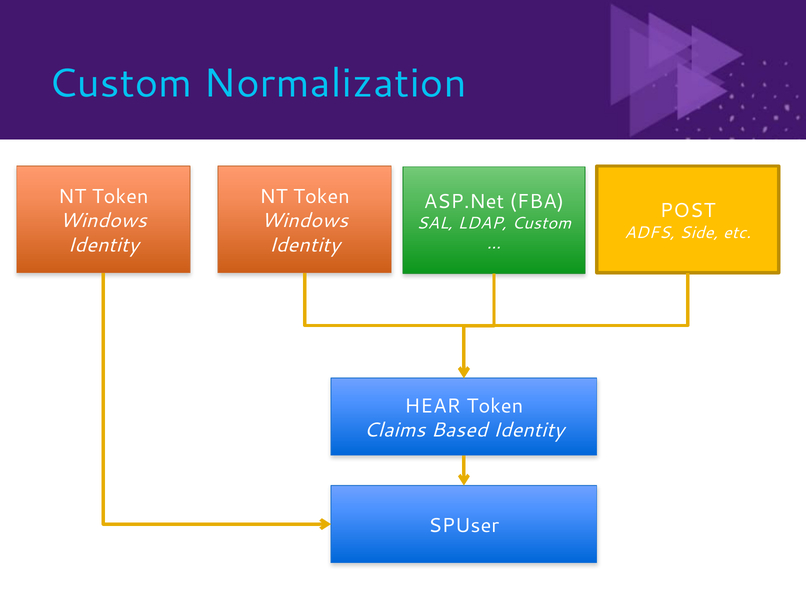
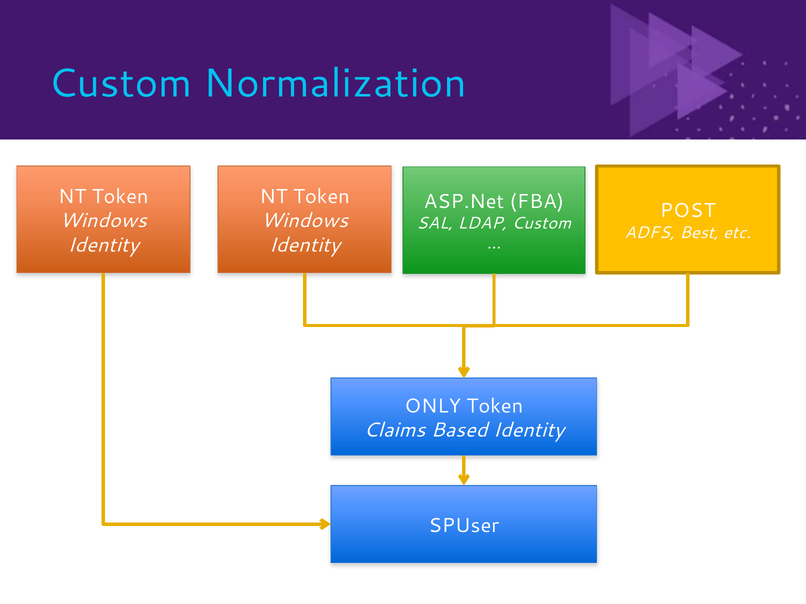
Side: Side -> Best
HEAR: HEAR -> ONLY
